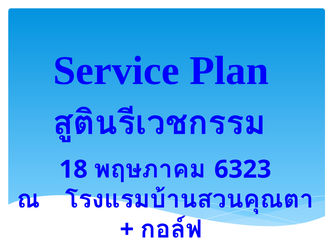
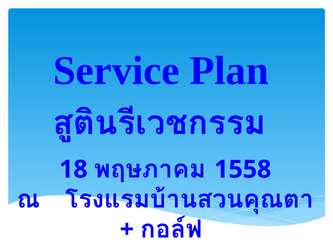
6323: 6323 -> 1558
